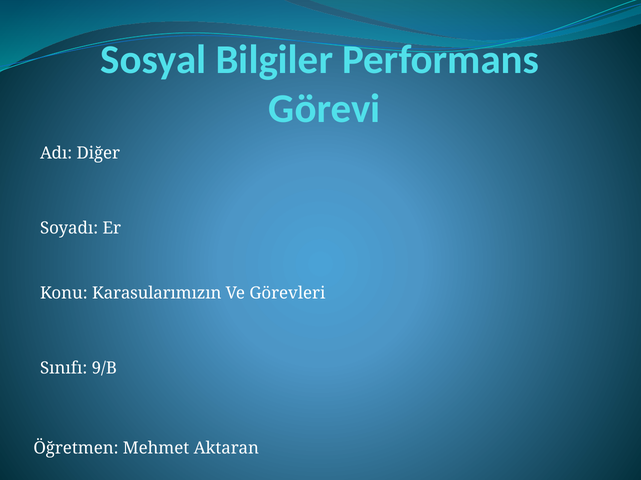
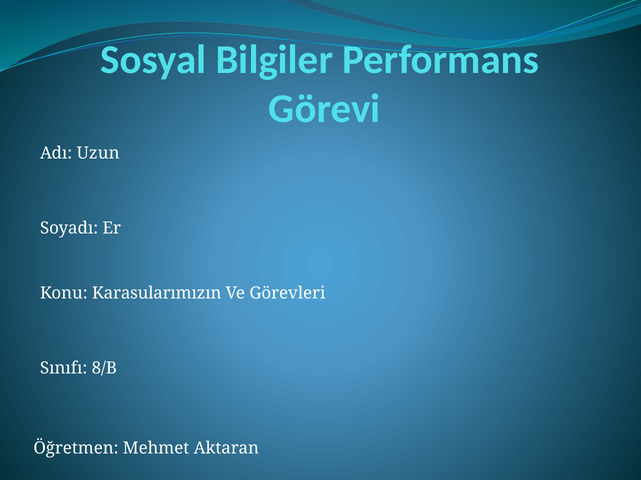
Diğer: Diğer -> Uzun
9/B: 9/B -> 8/B
